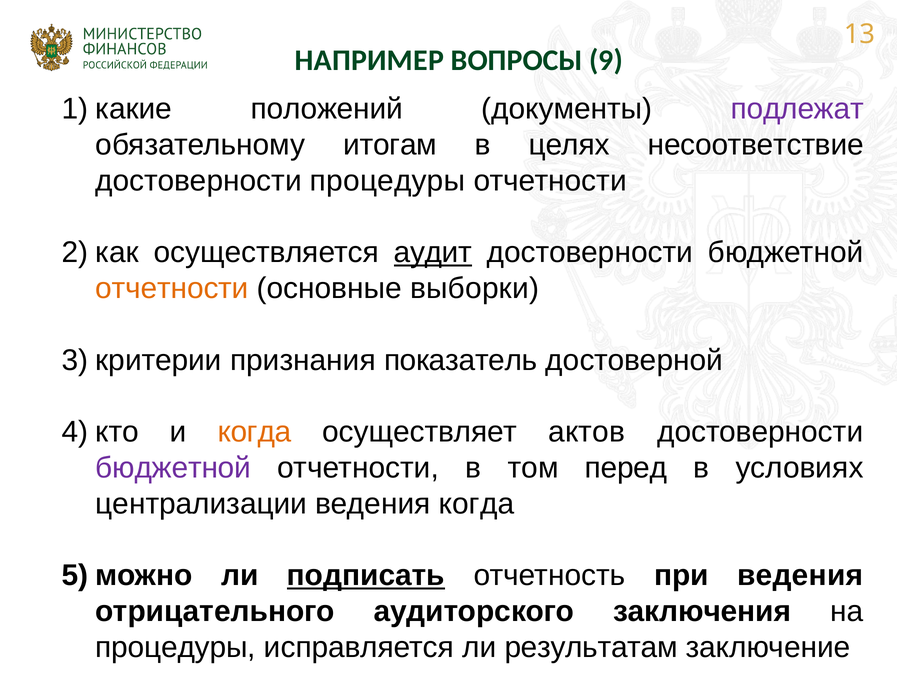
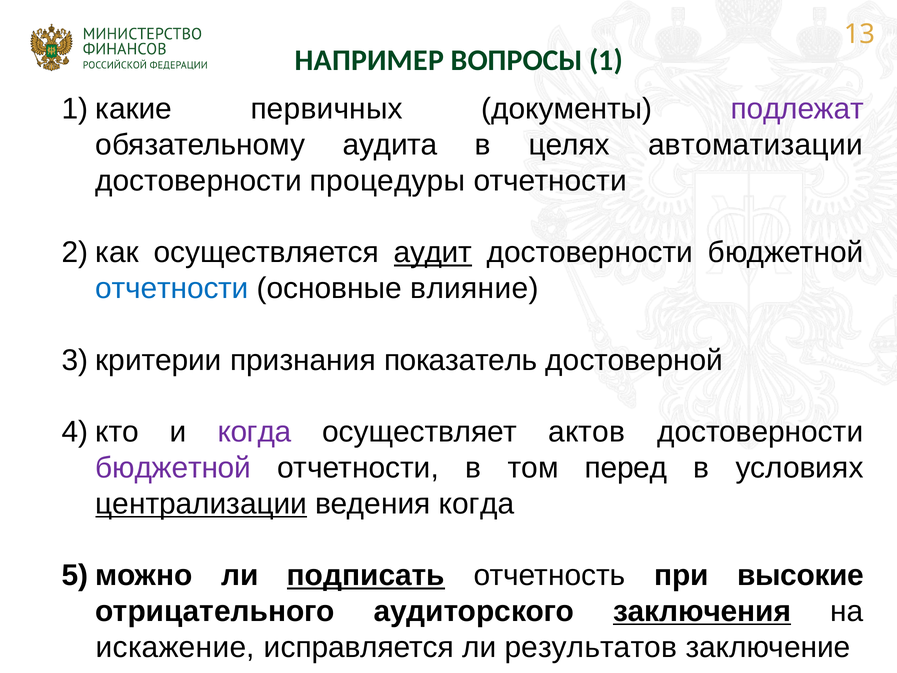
9: 9 -> 1
положений: положений -> первичных
итогам: итогам -> аудита
несоответствие: несоответствие -> автоматизации
отчетности at (172, 288) colour: orange -> blue
выборки: выборки -> влияние
когда at (255, 432) colour: orange -> purple
централизации underline: none -> present
при ведения: ведения -> высокие
заключения underline: none -> present
процедуры at (176, 647): процедуры -> искажение
результатам: результатам -> результатов
